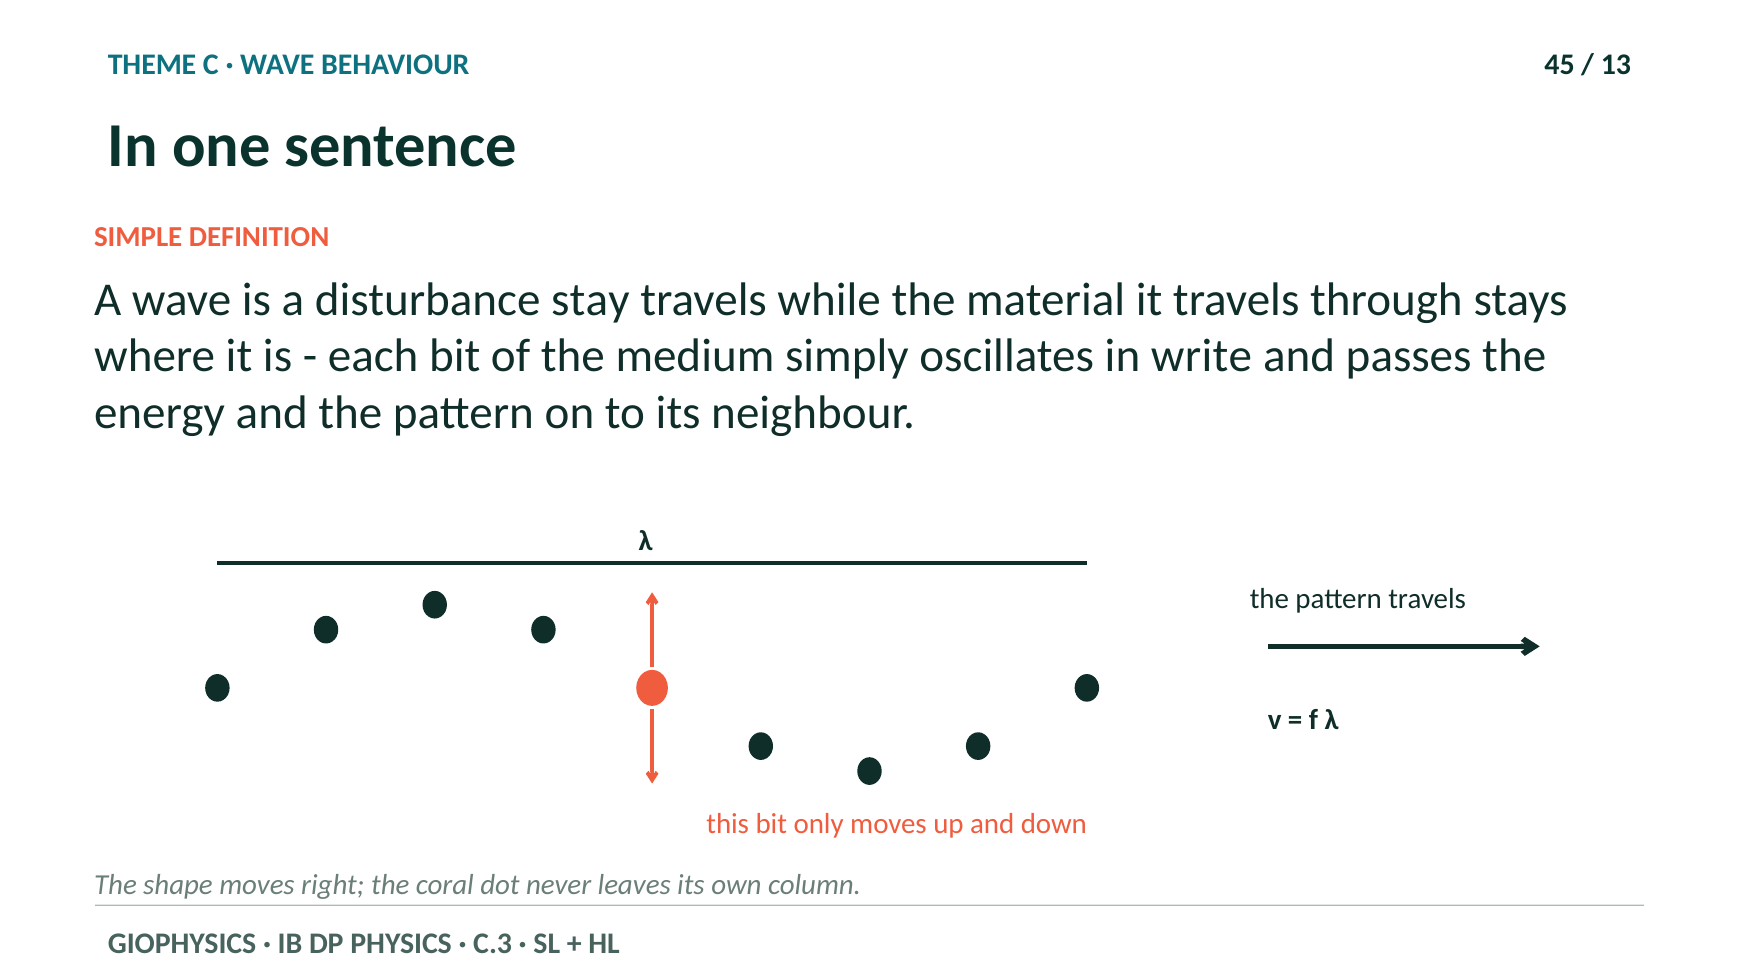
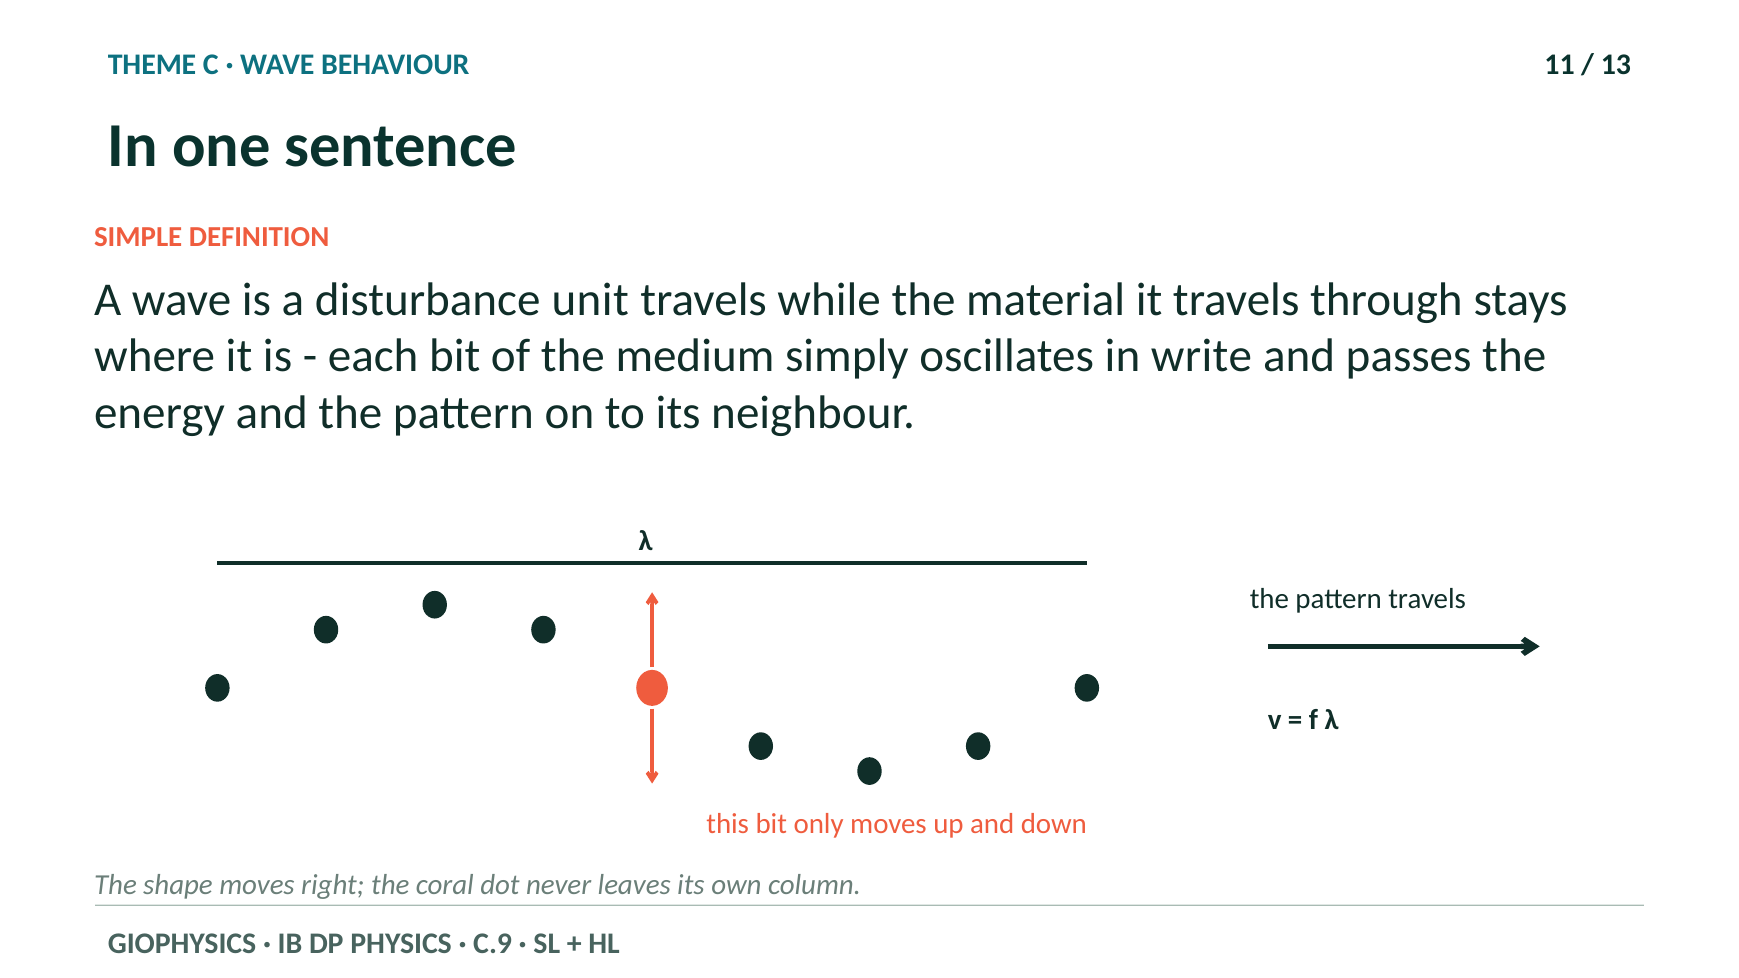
45: 45 -> 11
stay: stay -> unit
C.3: C.3 -> C.9
